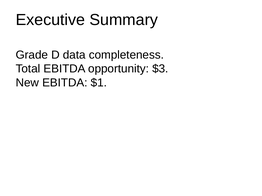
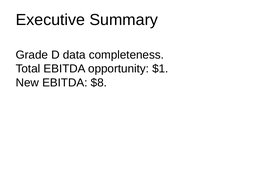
$3: $3 -> $1
$1: $1 -> $8
